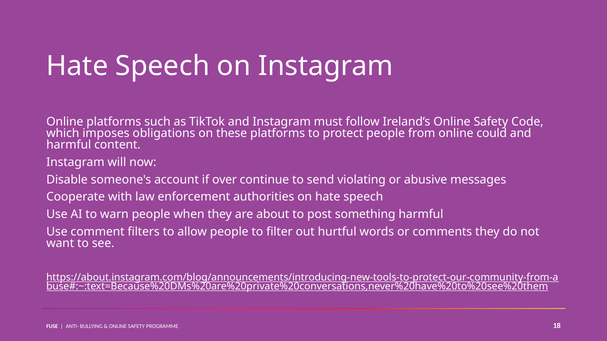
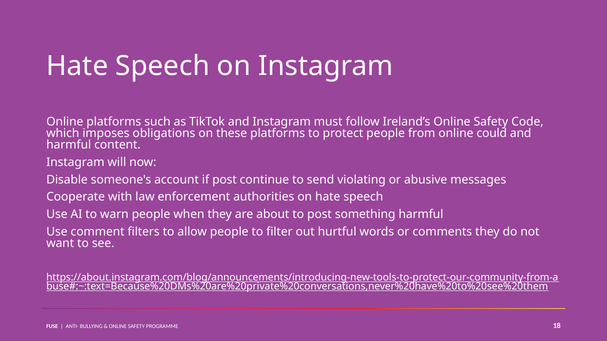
if over: over -> post
